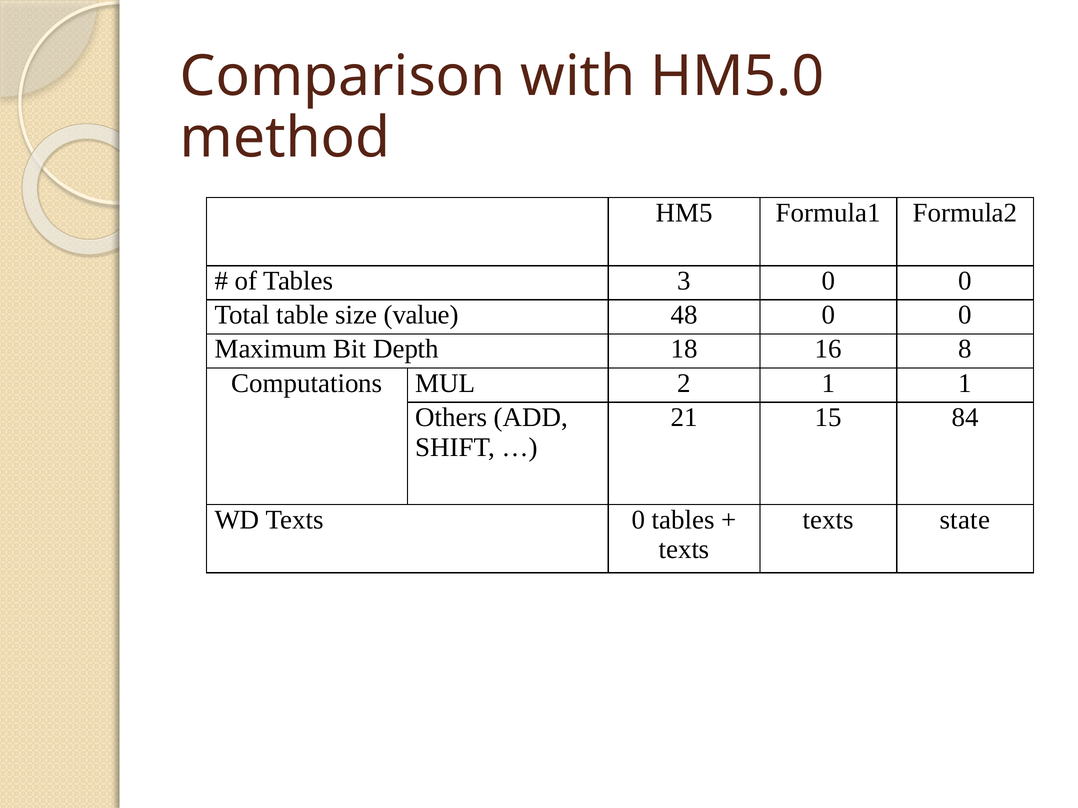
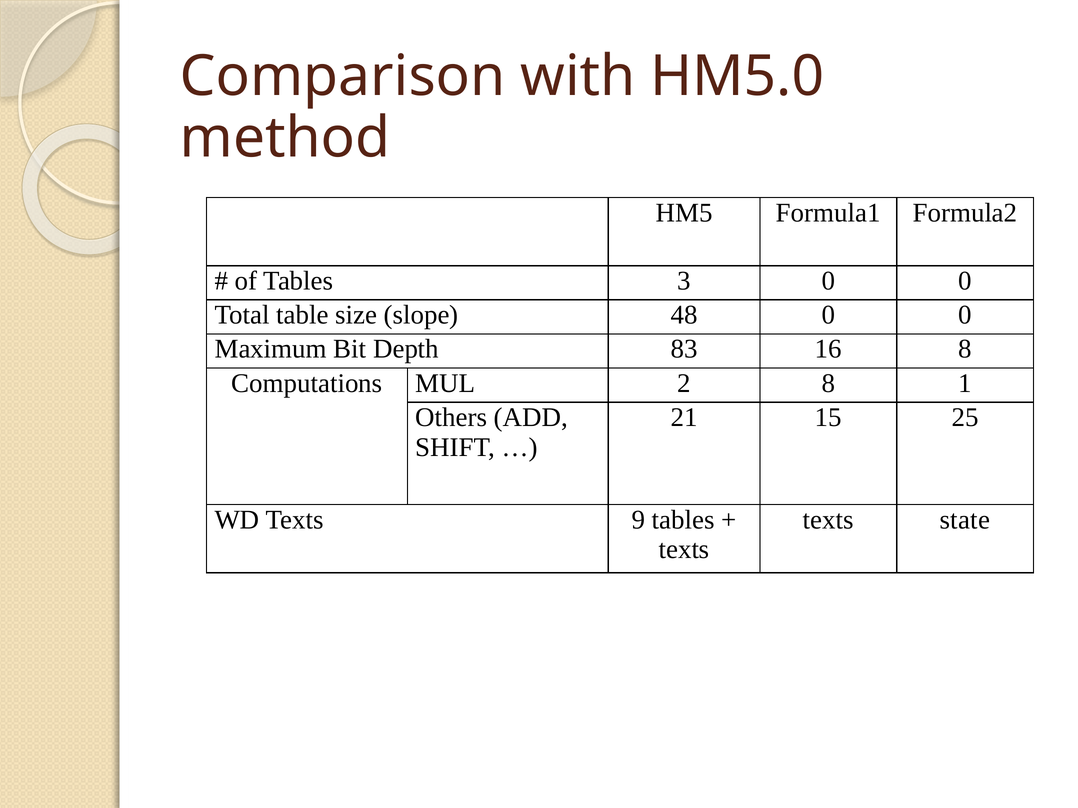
value: value -> slope
18: 18 -> 83
2 1: 1 -> 8
84: 84 -> 25
Texts 0: 0 -> 9
